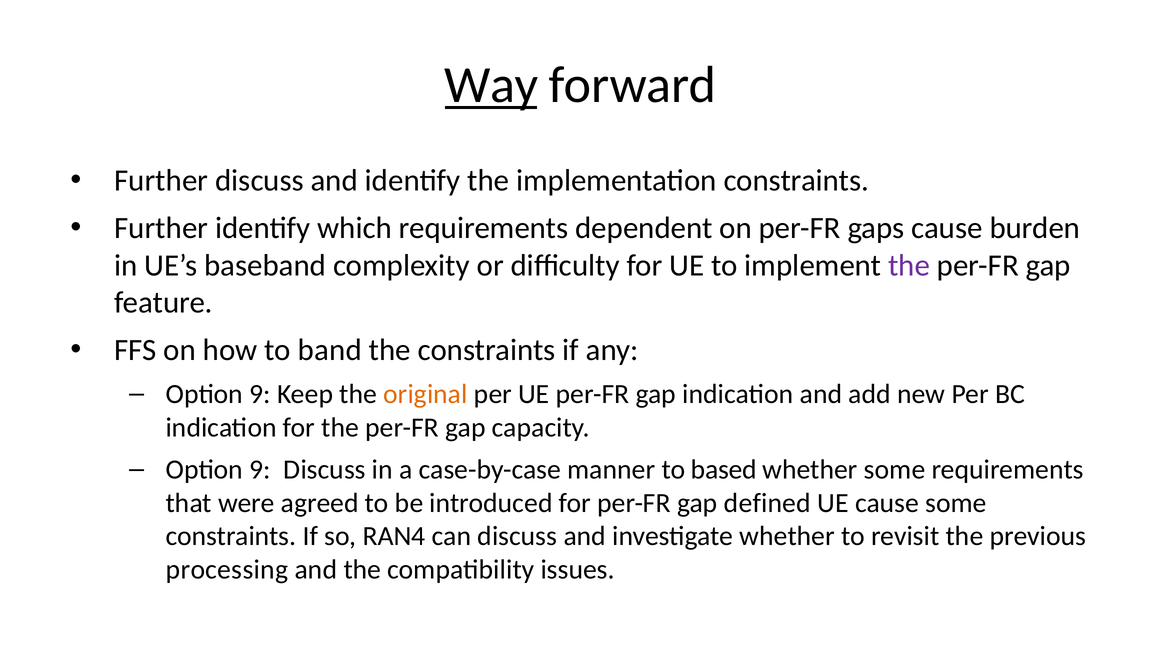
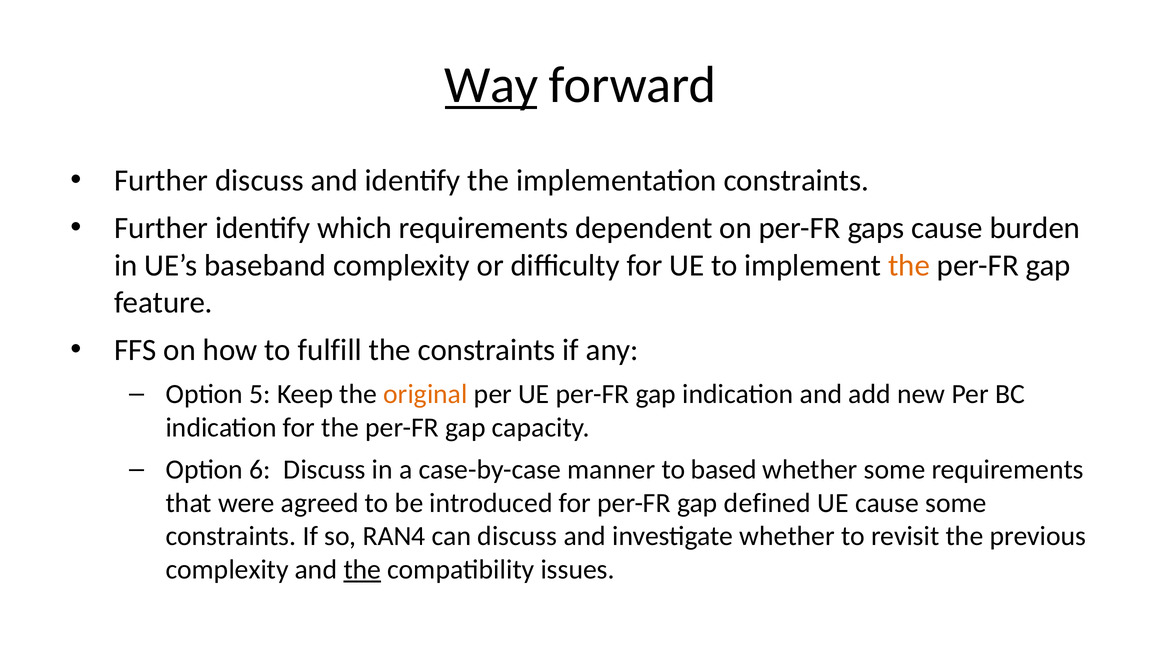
the at (909, 265) colour: purple -> orange
band: band -> fulfill
9 at (260, 394): 9 -> 5
9 at (260, 470): 9 -> 6
processing at (227, 569): processing -> complexity
the at (362, 569) underline: none -> present
